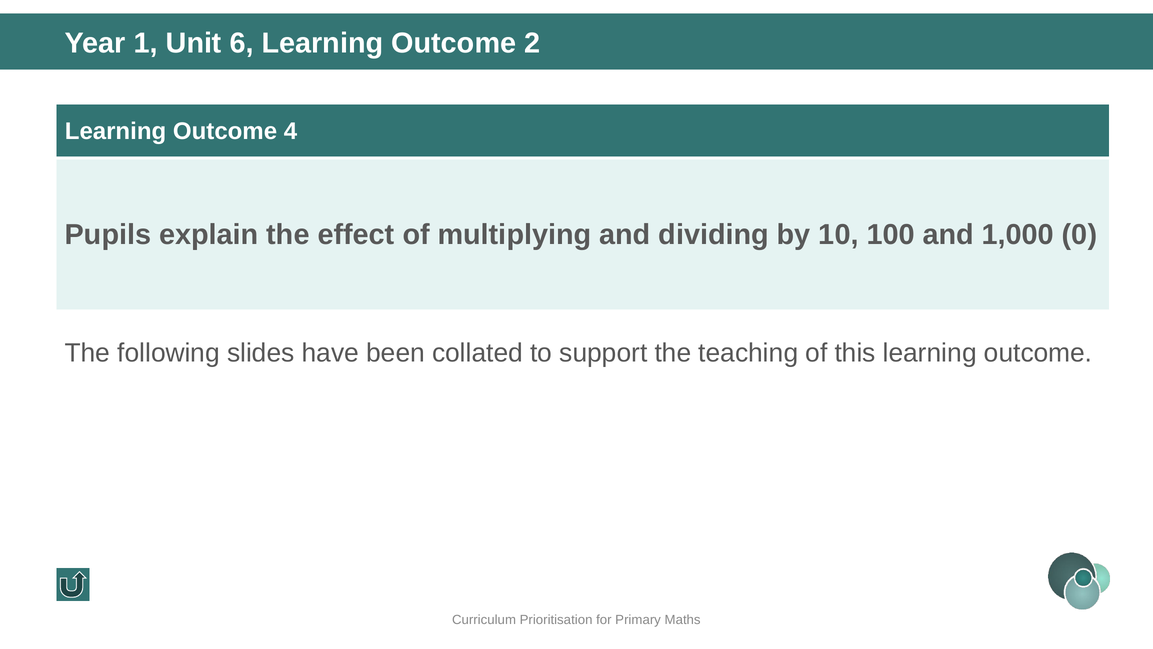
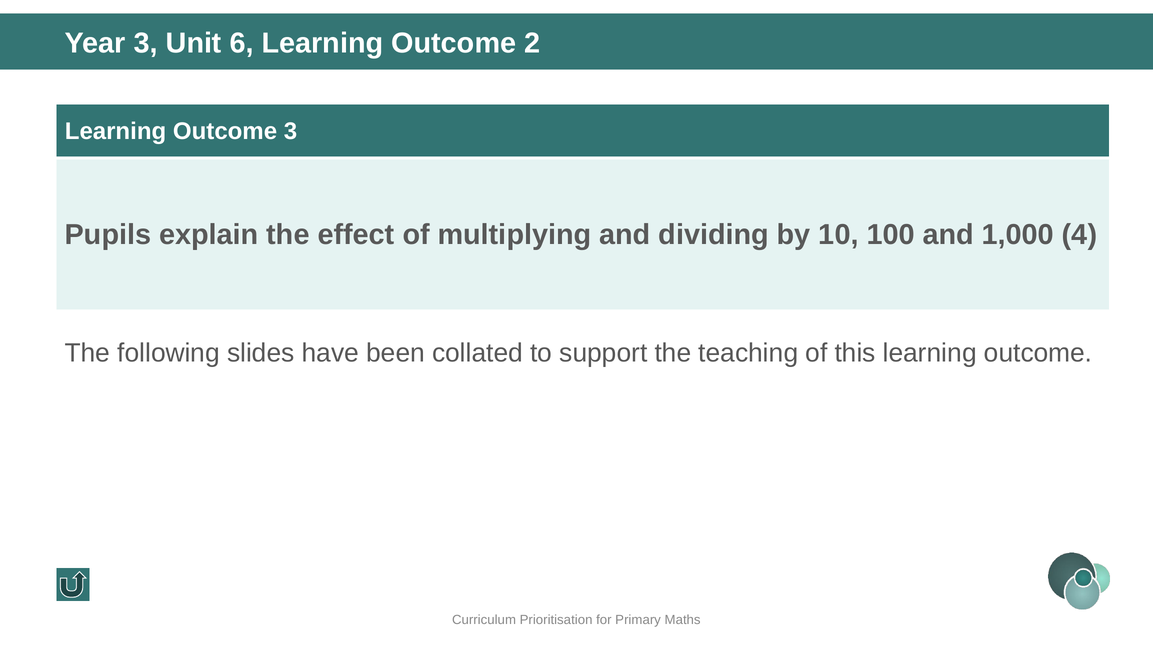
Year 1: 1 -> 3
Outcome 4: 4 -> 3
0: 0 -> 4
